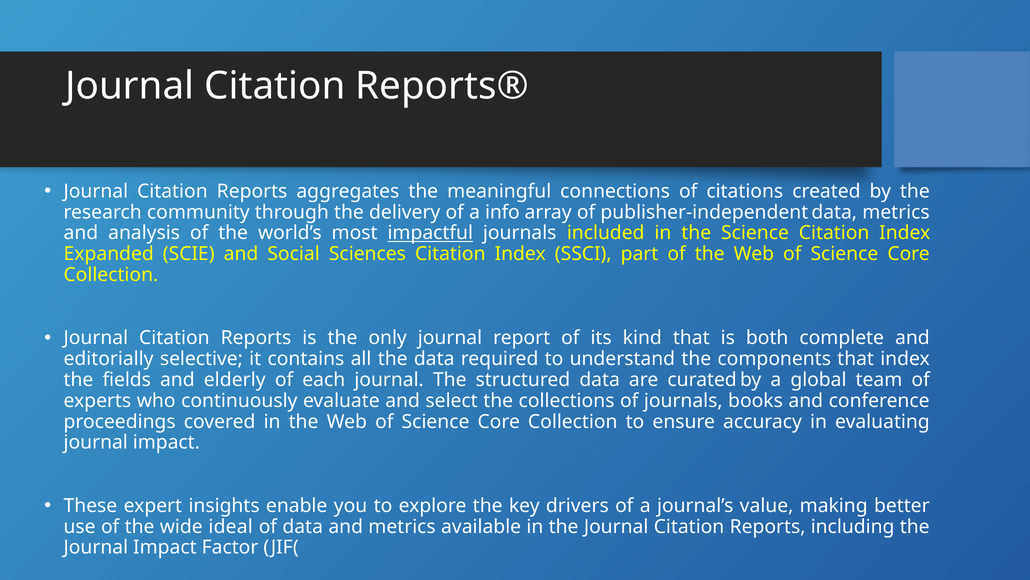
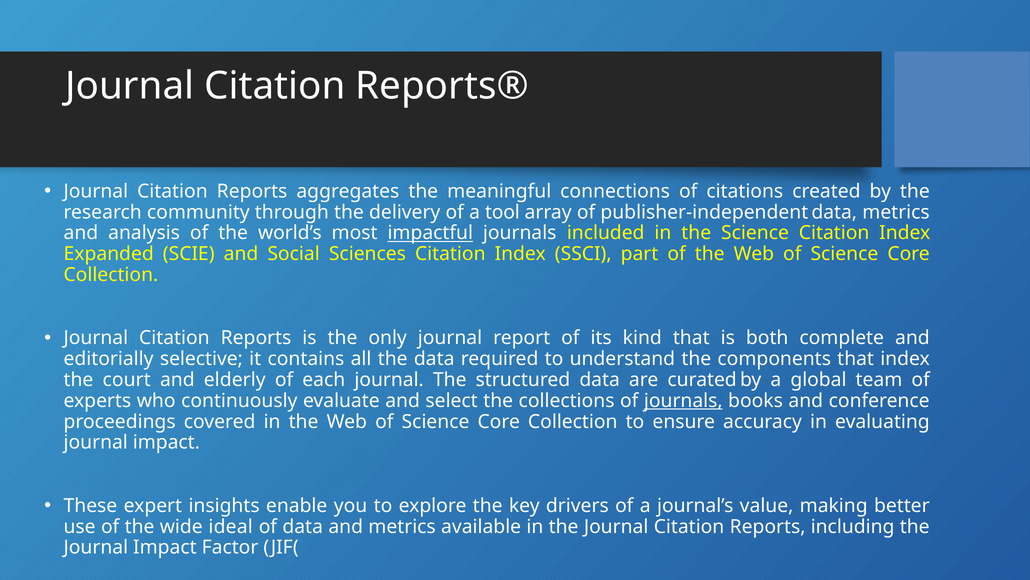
info: info -> tool
fields: fields -> court
journals at (683, 400) underline: none -> present
